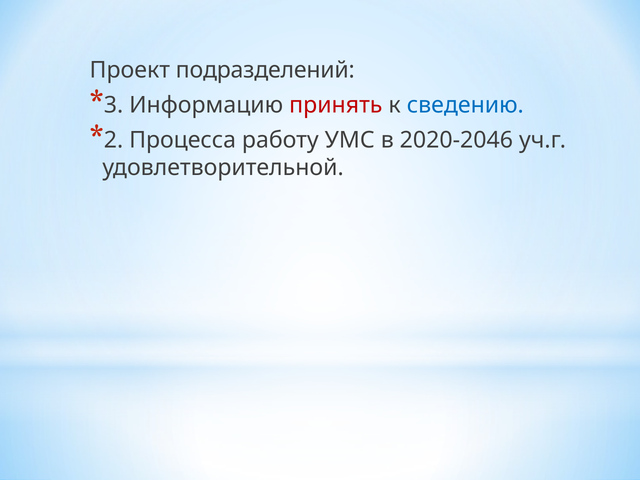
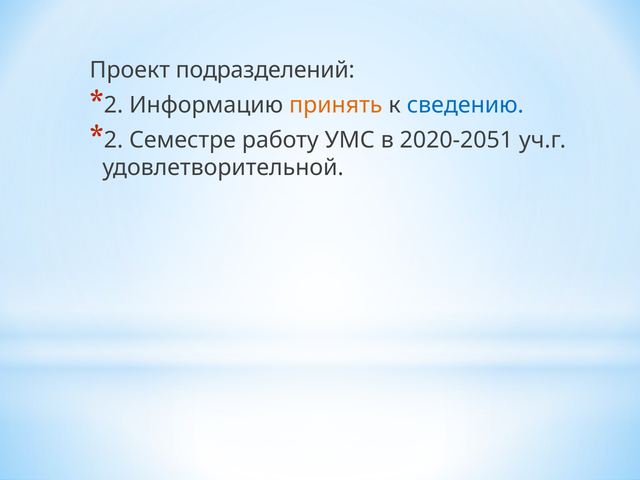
3 at (113, 105): 3 -> 2
принять colour: red -> orange
Процесса: Процесса -> Семестре
2020-2046: 2020-2046 -> 2020-2051
